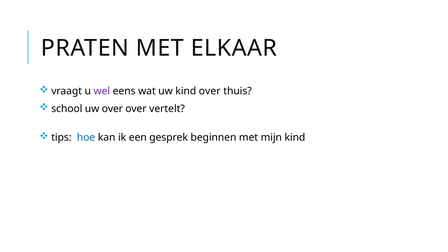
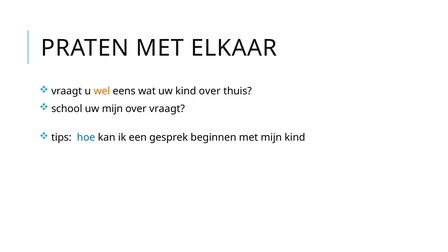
wel colour: purple -> orange
uw over: over -> mijn
over vertelt: vertelt -> vraagt
